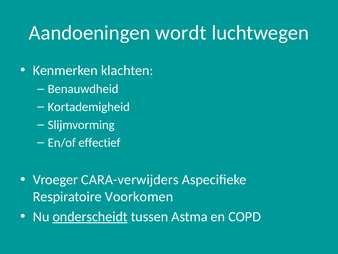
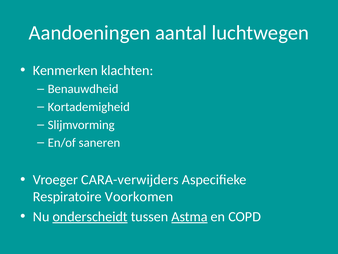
wordt: wordt -> aantal
effectief: effectief -> saneren
Astma underline: none -> present
